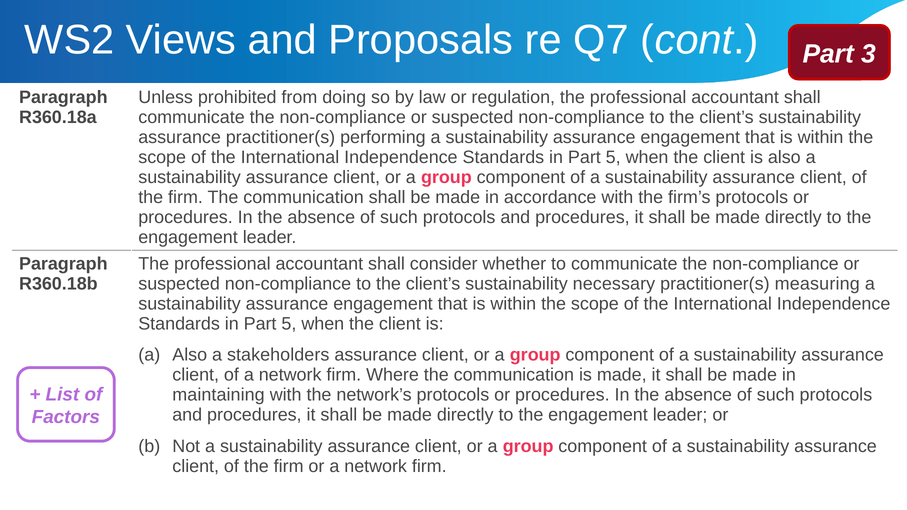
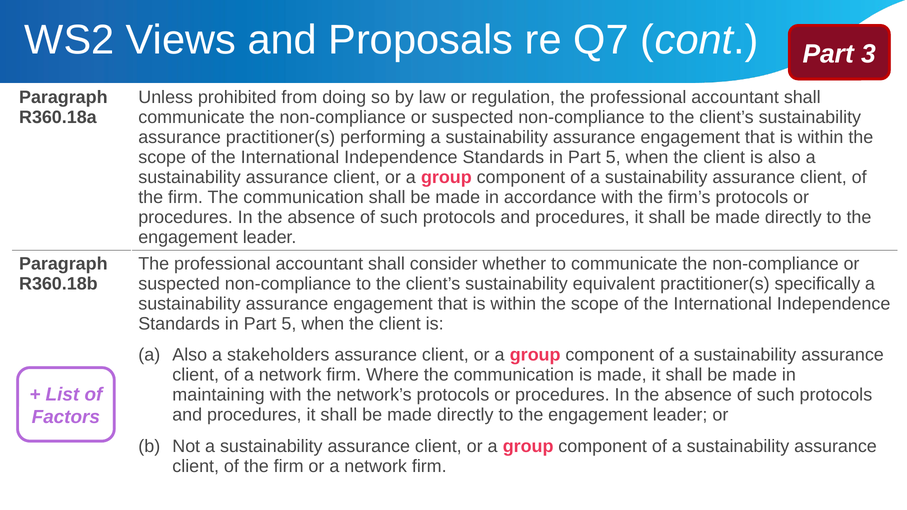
necessary: necessary -> equivalent
measuring: measuring -> specifically
